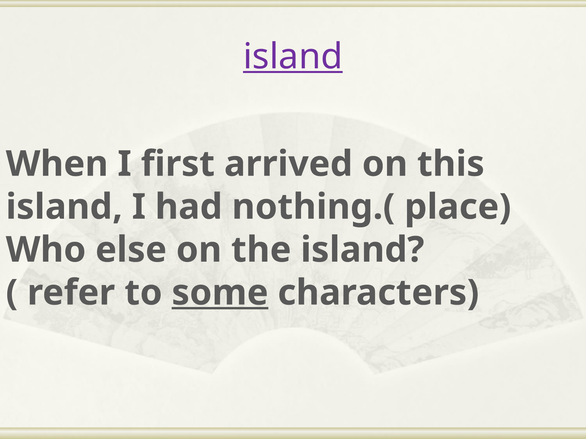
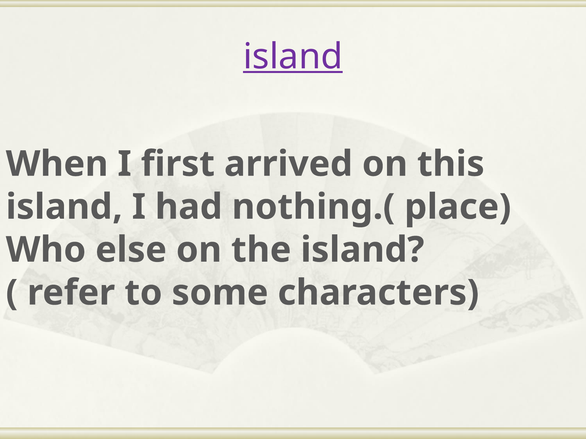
some underline: present -> none
